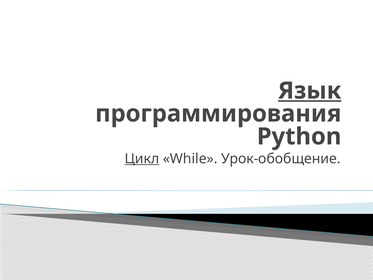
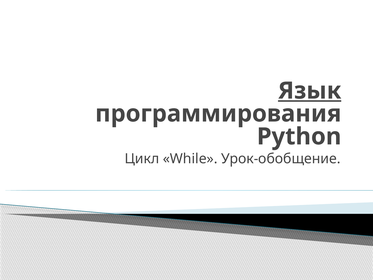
Цикл underline: present -> none
